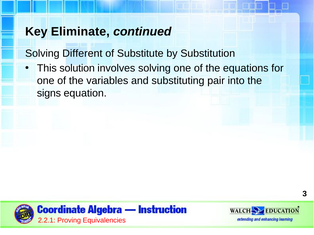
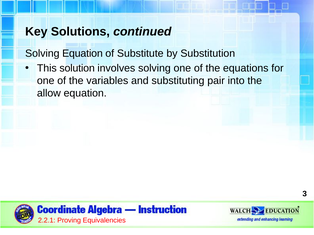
Eliminate: Eliminate -> Solutions
Solving Different: Different -> Equation
signs: signs -> allow
